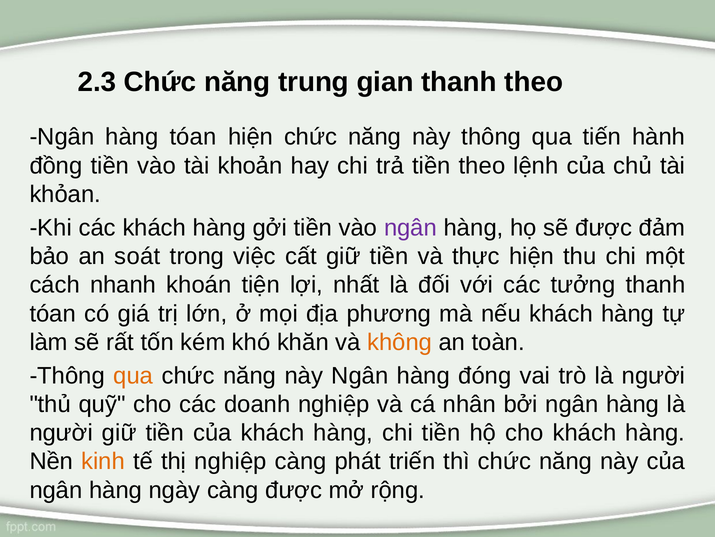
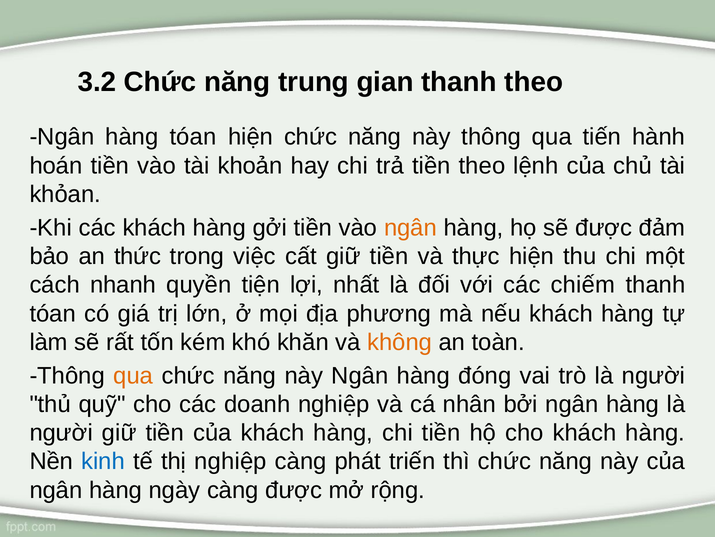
2.3: 2.3 -> 3.2
đồng: đồng -> hoán
ngân at (410, 227) colour: purple -> orange
soát: soát -> thức
khoán: khoán -> quyền
tưởng: tưởng -> chiếm
kinh colour: orange -> blue
